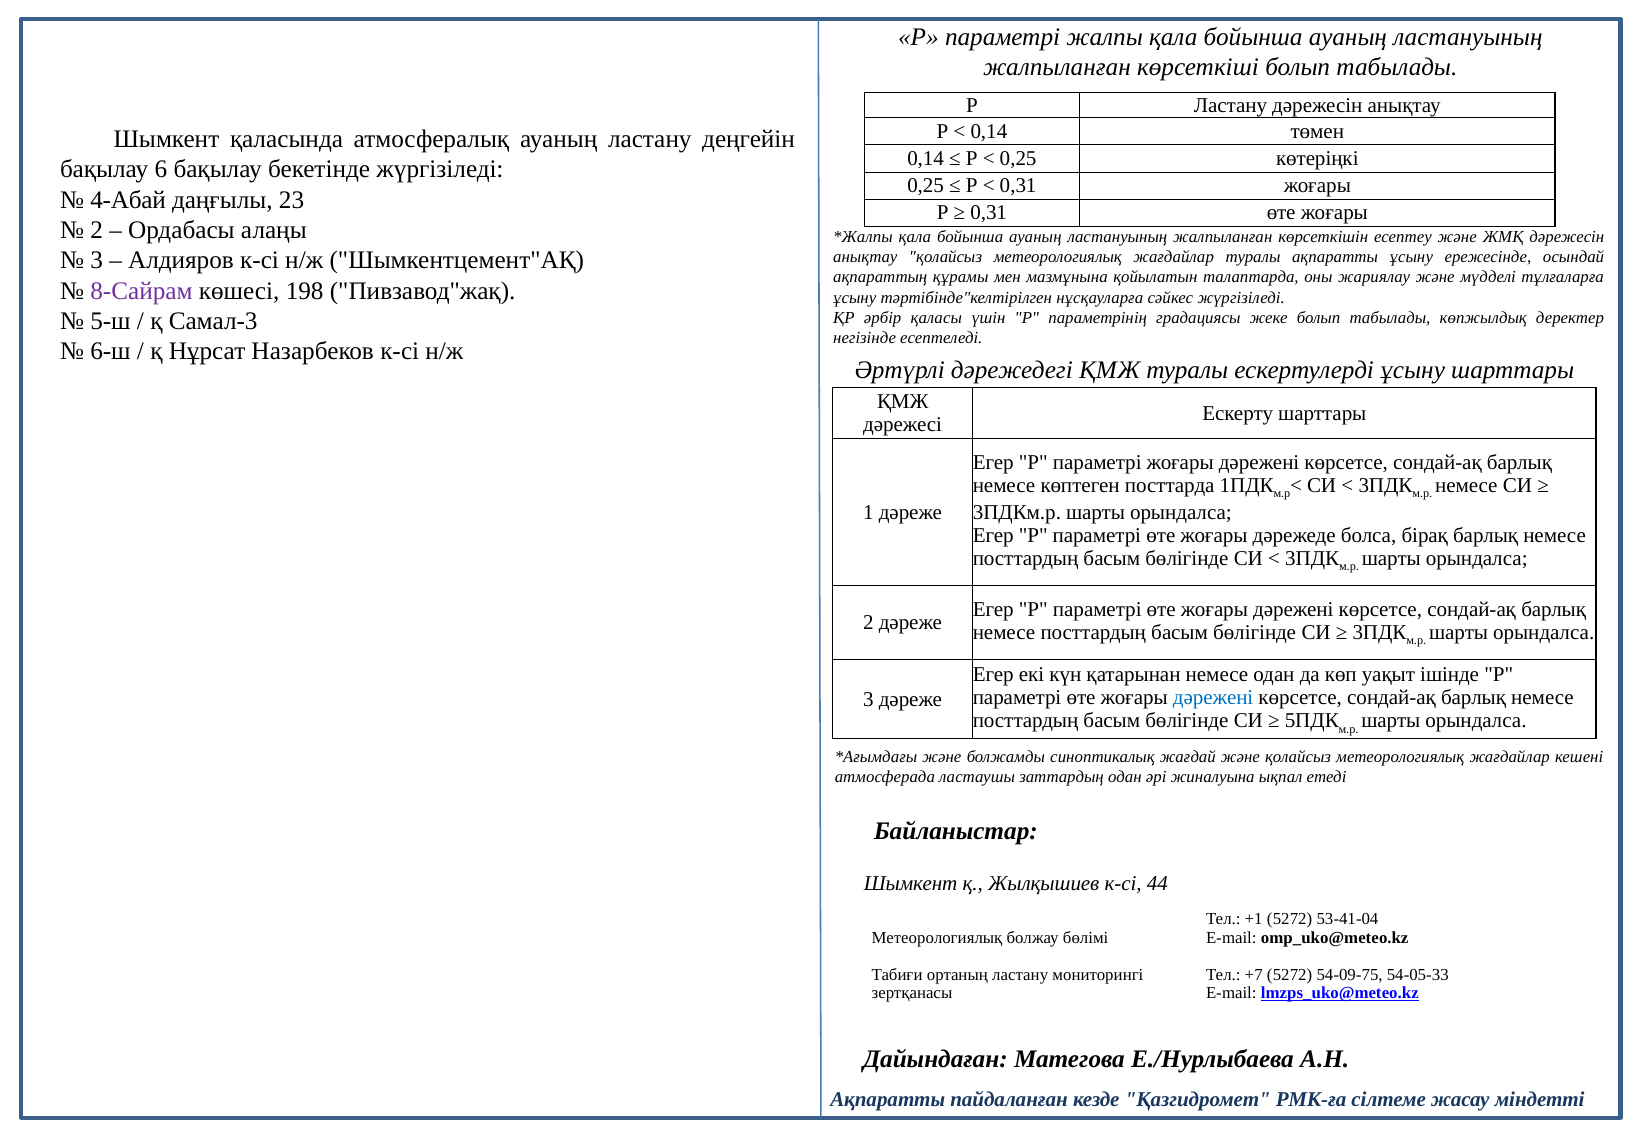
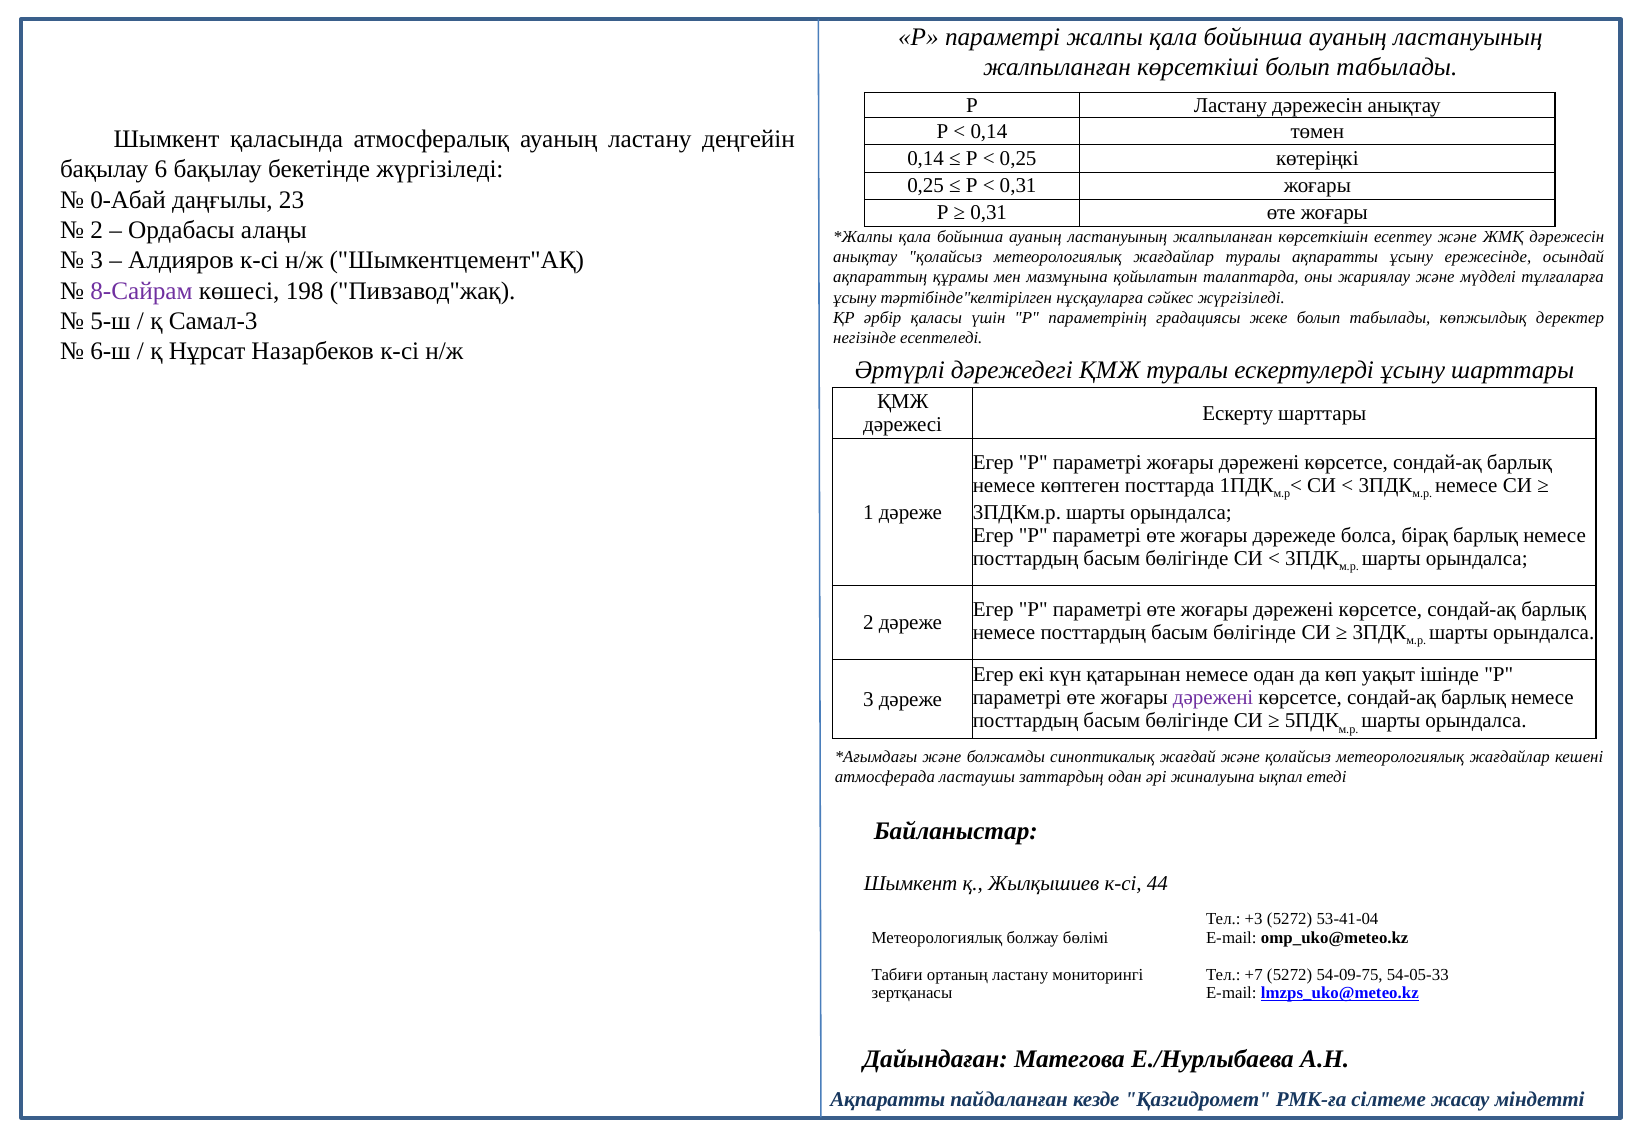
4-Абай: 4-Абай -> 0-Абай
дәрежені at (1213, 697) colour: blue -> purple
+1: +1 -> +3
